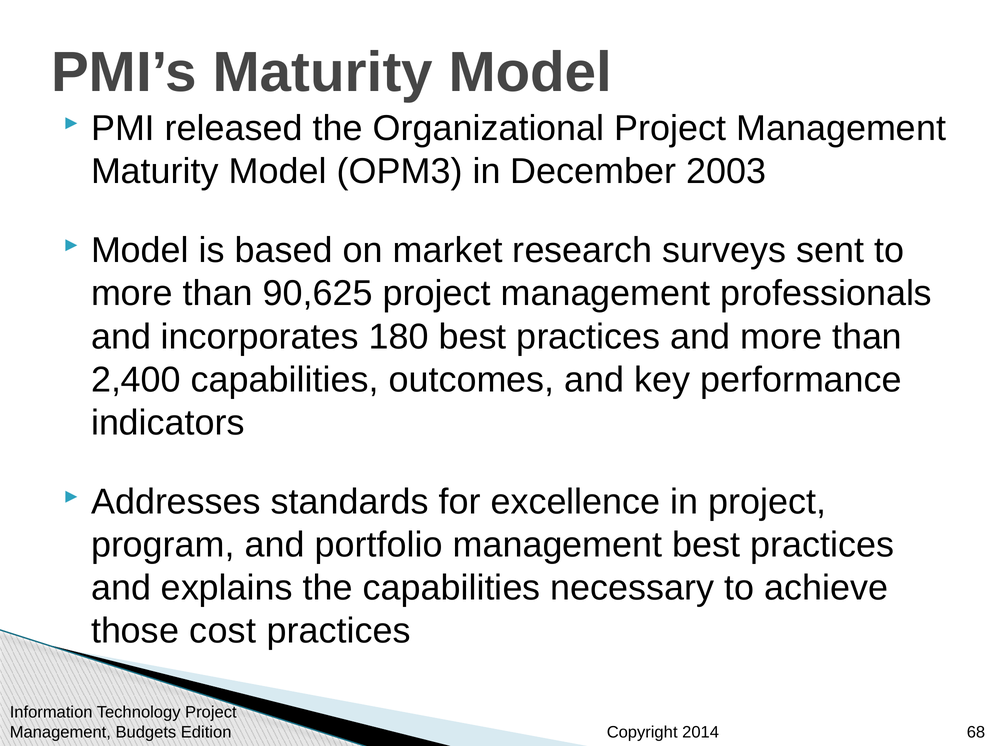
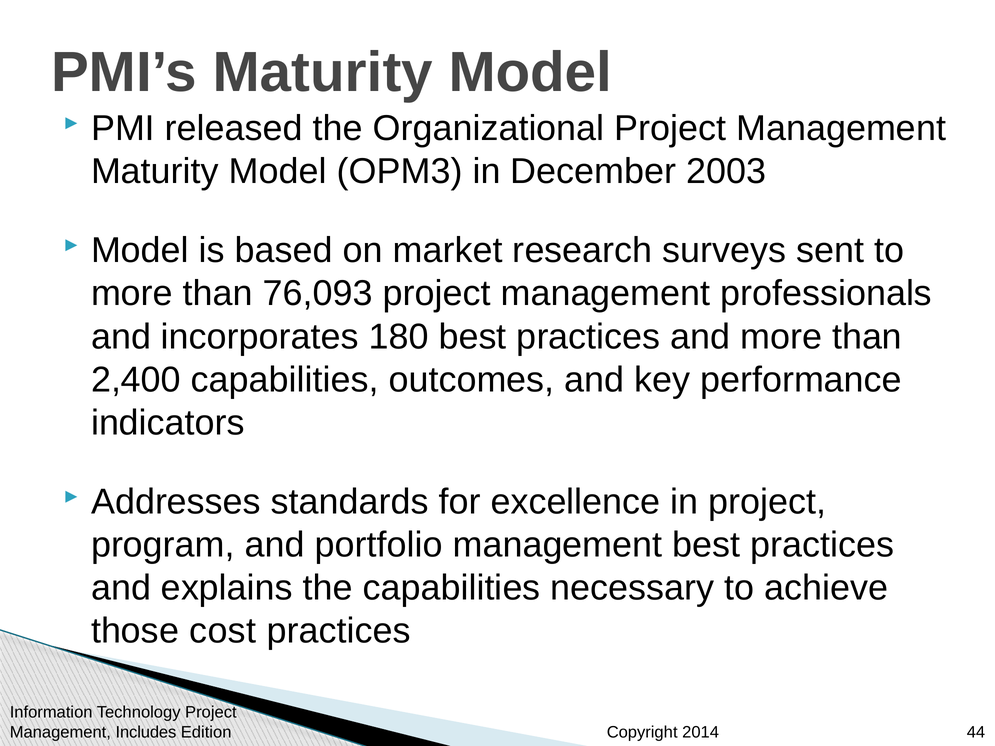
90,625: 90,625 -> 76,093
Budgets: Budgets -> Includes
68: 68 -> 44
